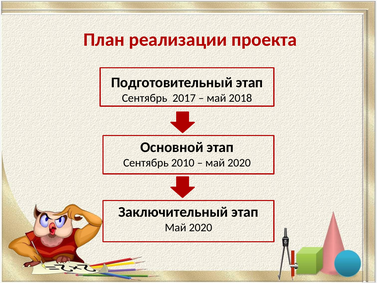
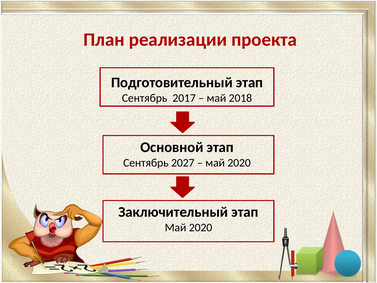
2010: 2010 -> 2027
